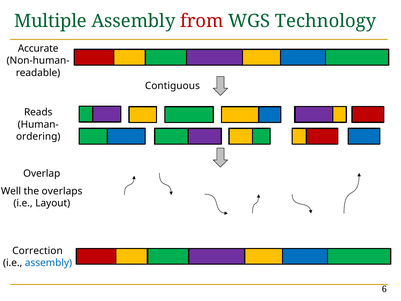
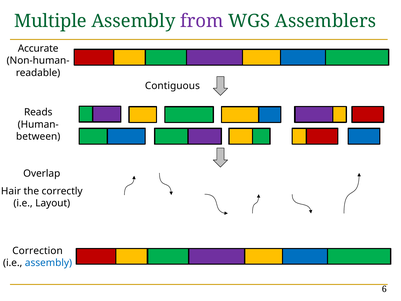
from colour: red -> purple
Technology: Technology -> Assemblers
ordering: ordering -> between
Well: Well -> Hair
overlaps: overlaps -> correctly
